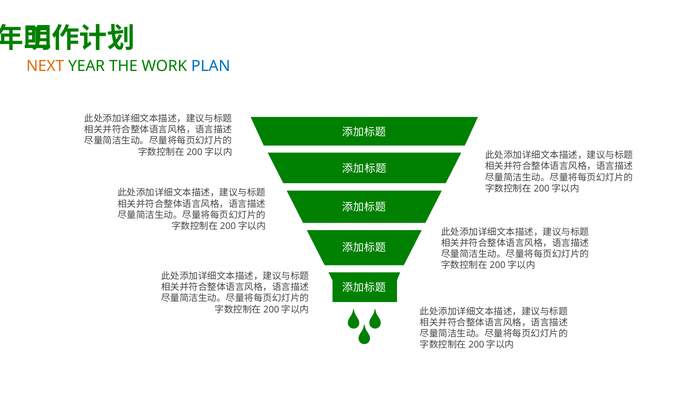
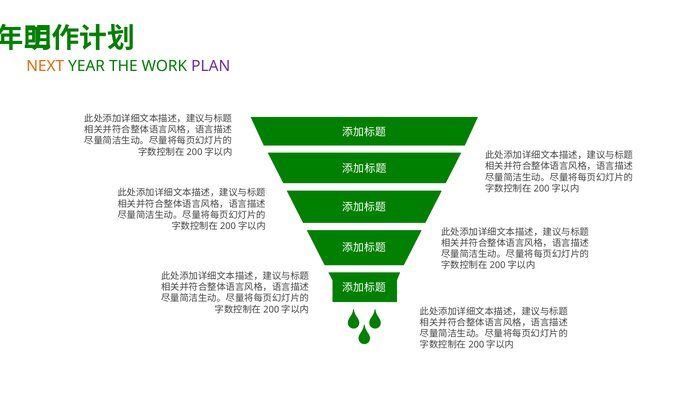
PLAN colour: blue -> purple
